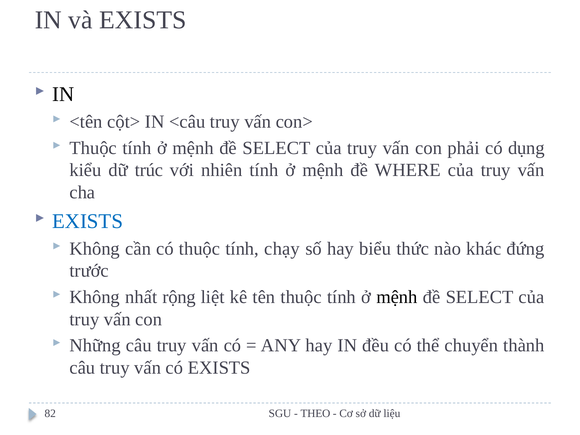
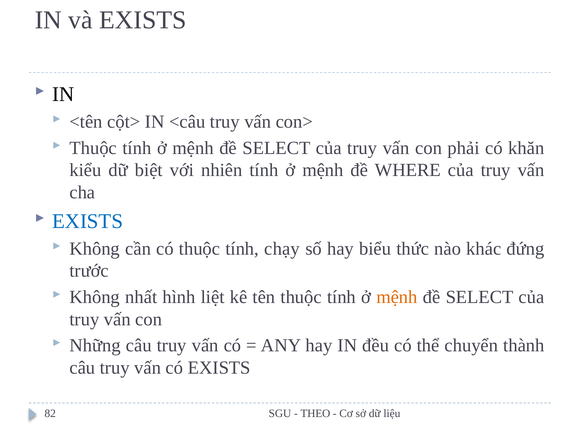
dụng: dụng -> khăn
trúc: trúc -> biệt
rộng: rộng -> hình
mệnh at (397, 297) colour: black -> orange
